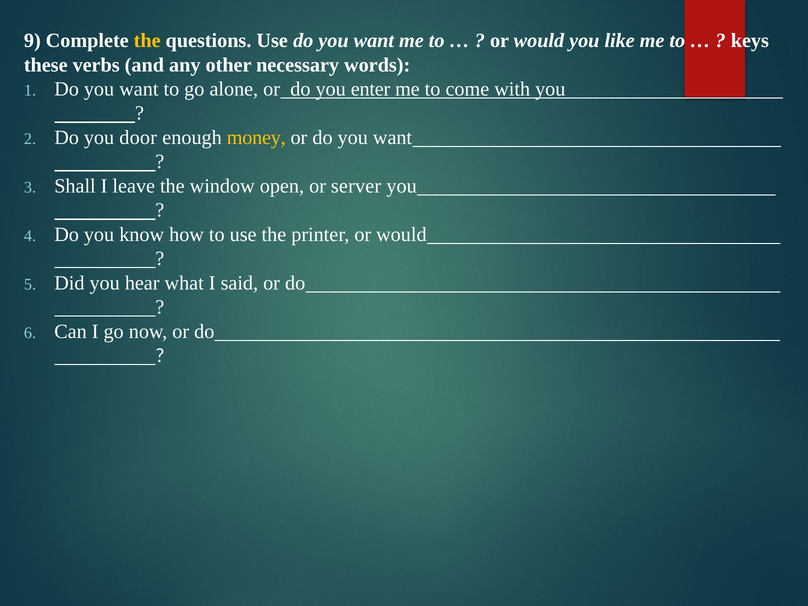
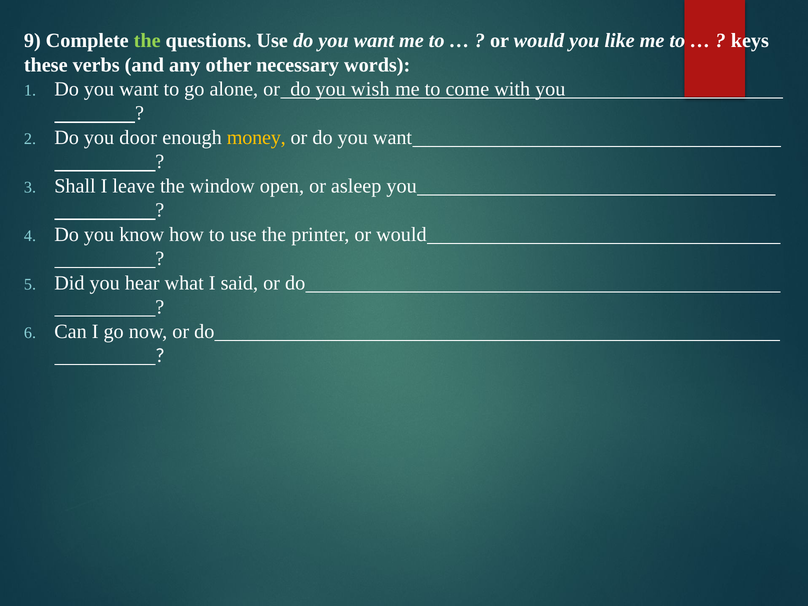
the at (147, 41) colour: yellow -> light green
enter: enter -> wish
server: server -> asleep
